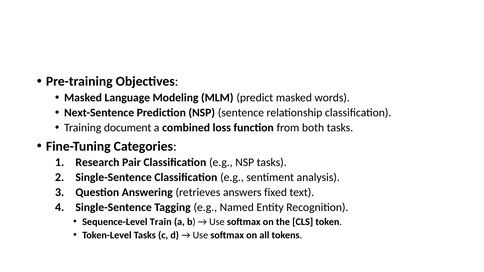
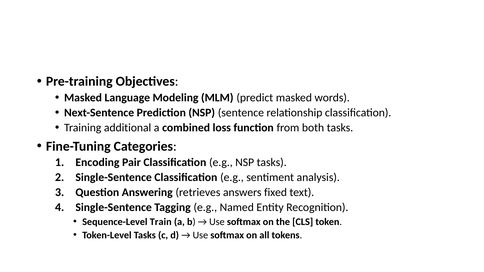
document: document -> additional
Research: Research -> Encoding
